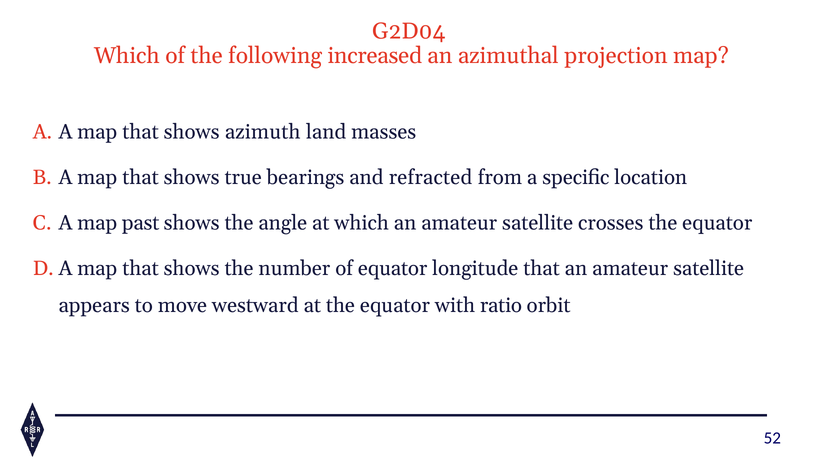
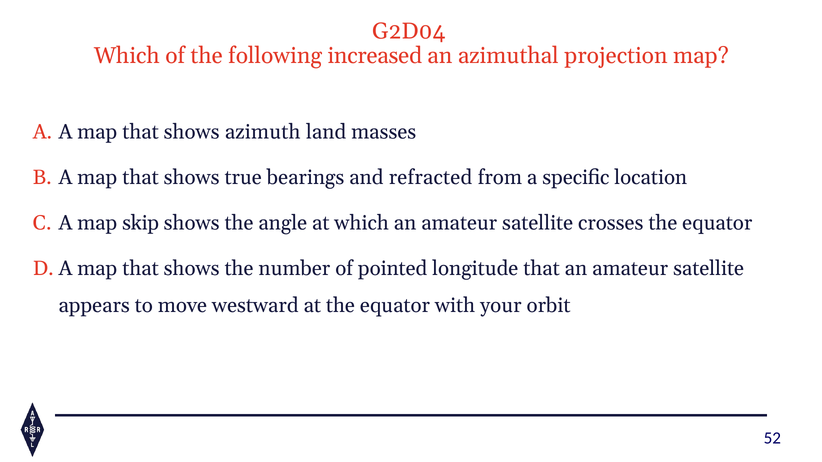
past: past -> skip
of equator: equator -> pointed
ratio: ratio -> your
